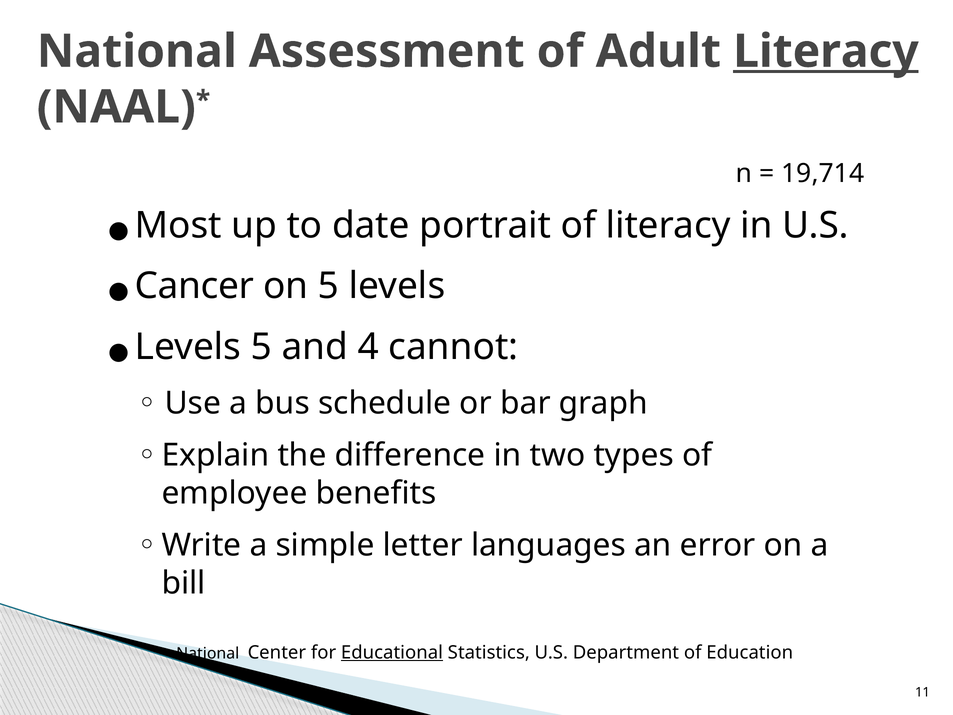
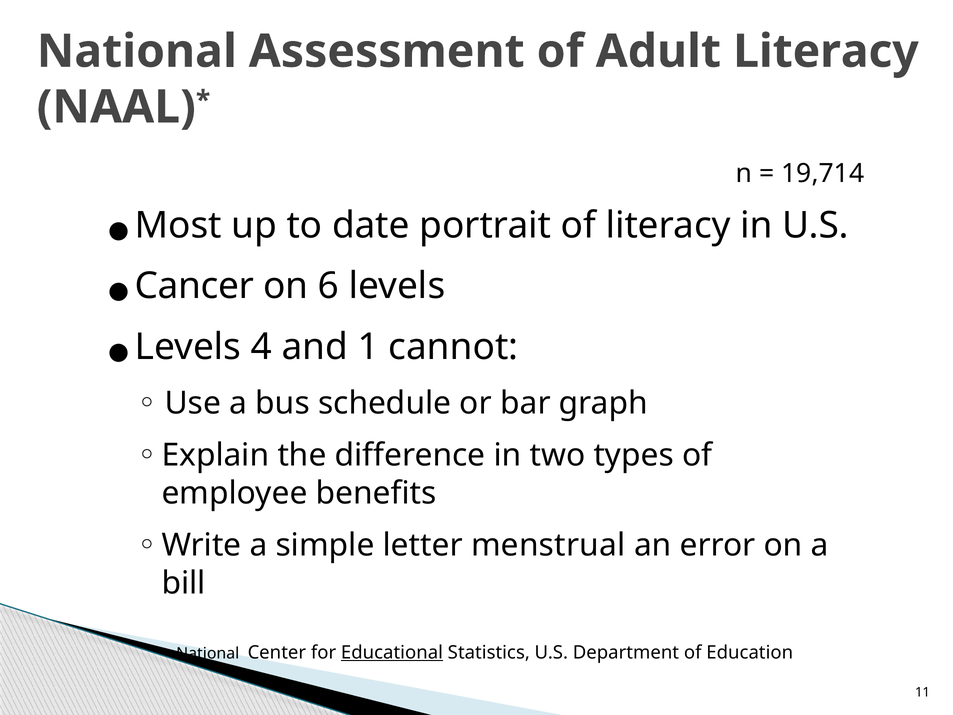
Literacy at (826, 51) underline: present -> none
on 5: 5 -> 6
Levels 5: 5 -> 4
4: 4 -> 1
languages: languages -> menstrual
